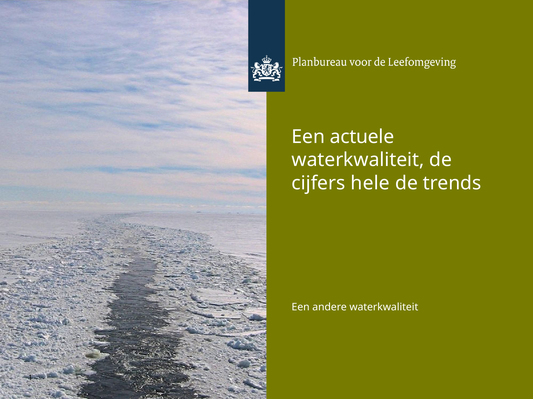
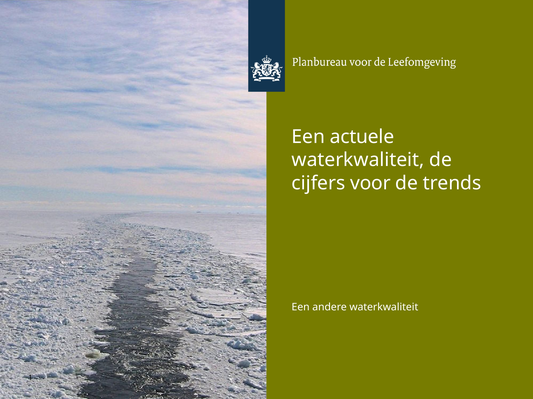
hele: hele -> voor
